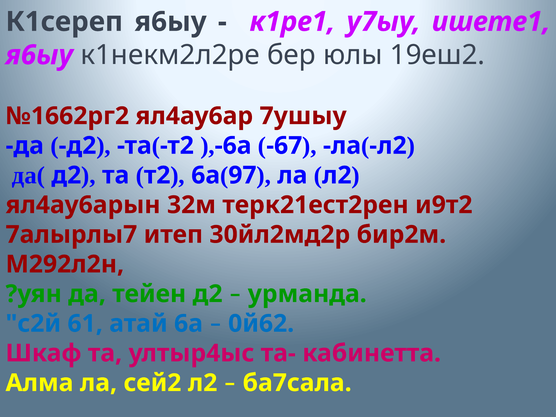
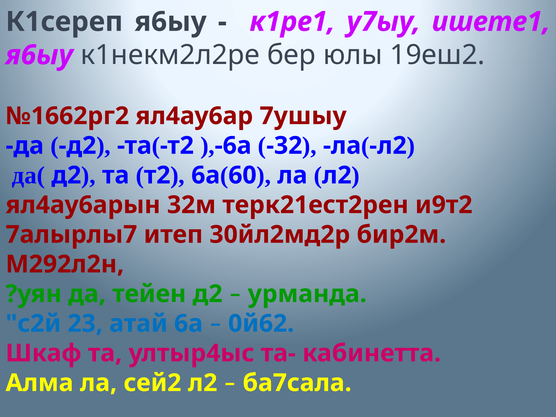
-67: -67 -> -32
97: 97 -> 60
61: 61 -> 23
